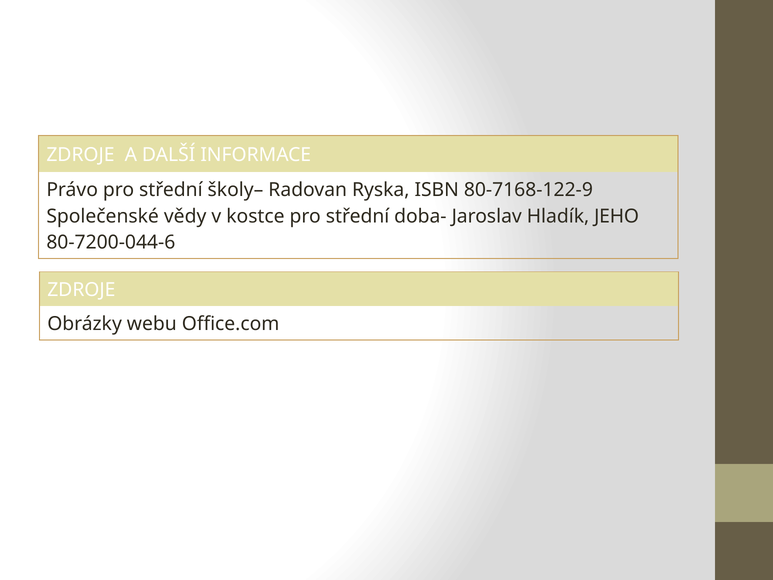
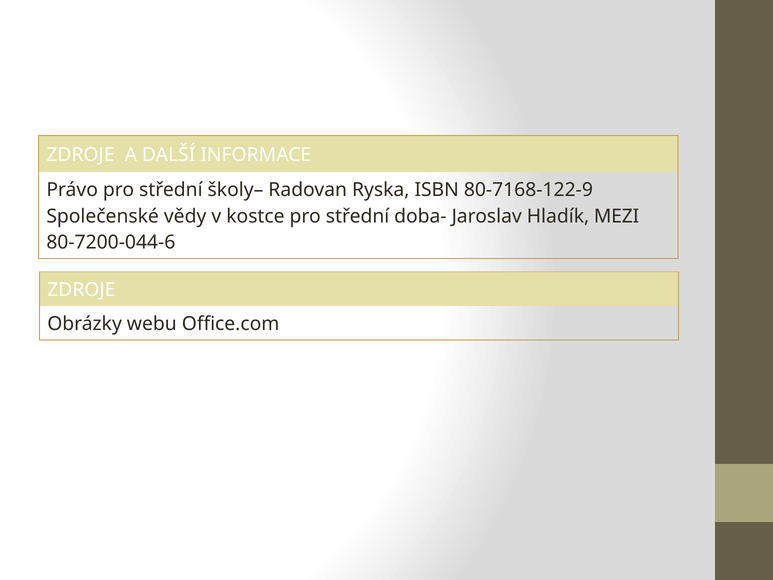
JEHO: JEHO -> MEZI
